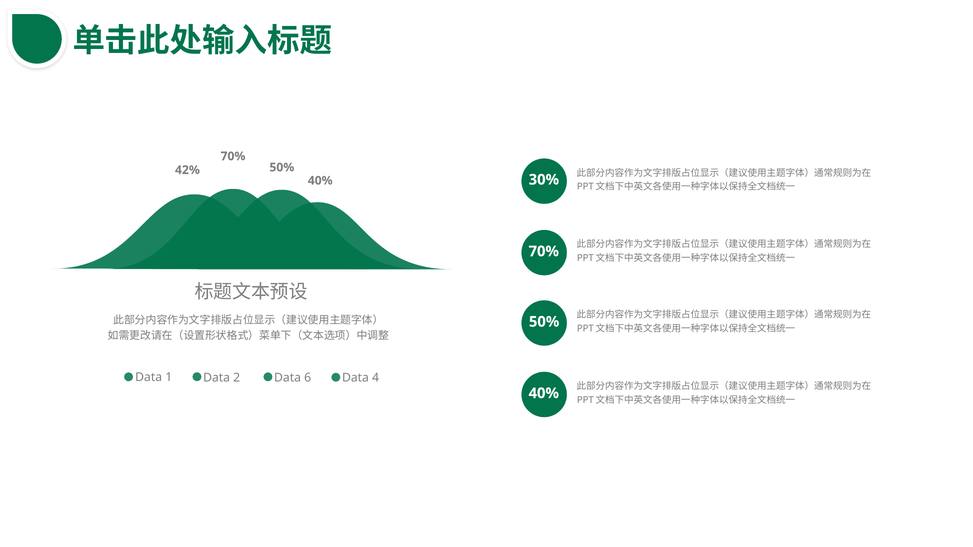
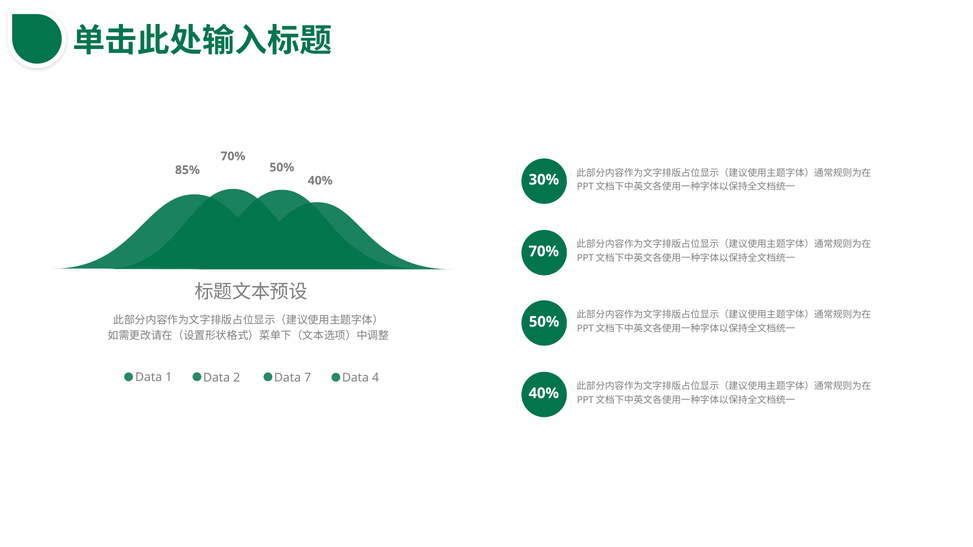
42%: 42% -> 85%
6: 6 -> 7
